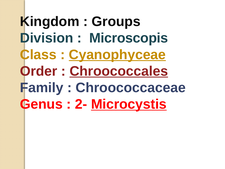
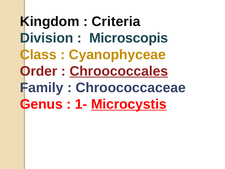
Groups: Groups -> Criteria
Cyanophyceae underline: present -> none
2-: 2- -> 1-
